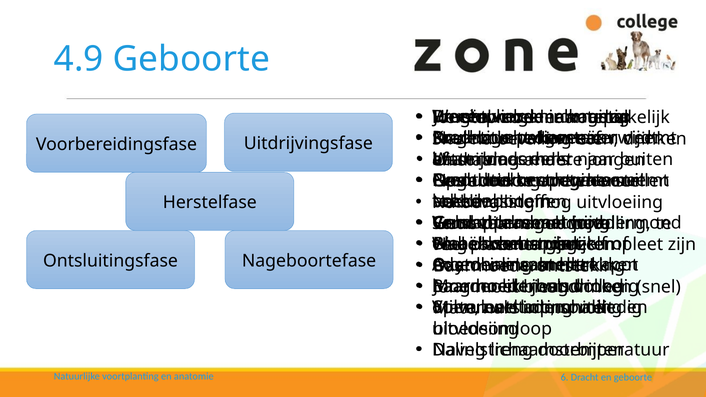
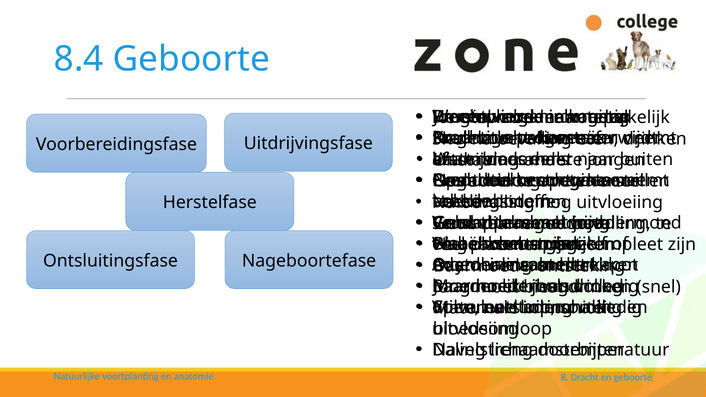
4.9: 4.9 -> 8.4
6: 6 -> 8
